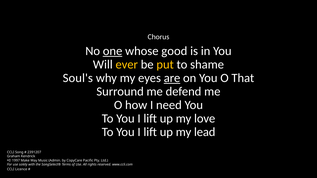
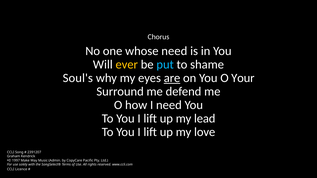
one underline: present -> none
whose good: good -> need
put colour: yellow -> light blue
That: That -> Your
love: love -> lead
lead: lead -> love
